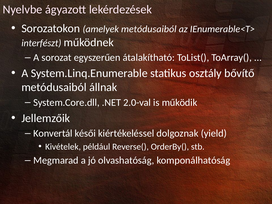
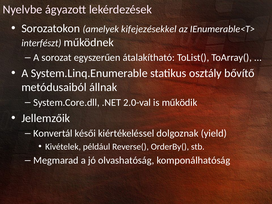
amelyek metódusaiból: metódusaiból -> kifejezésekkel
